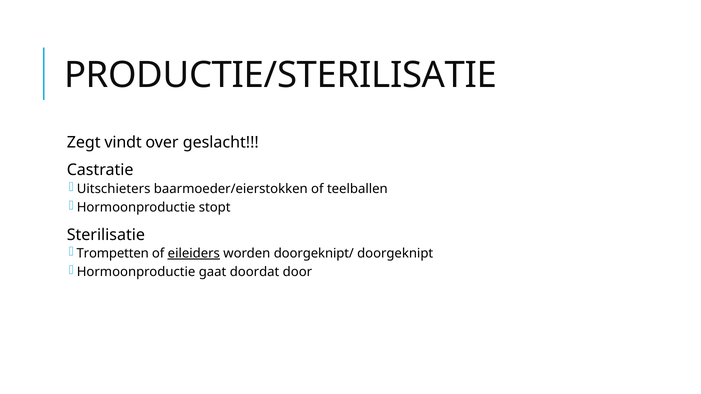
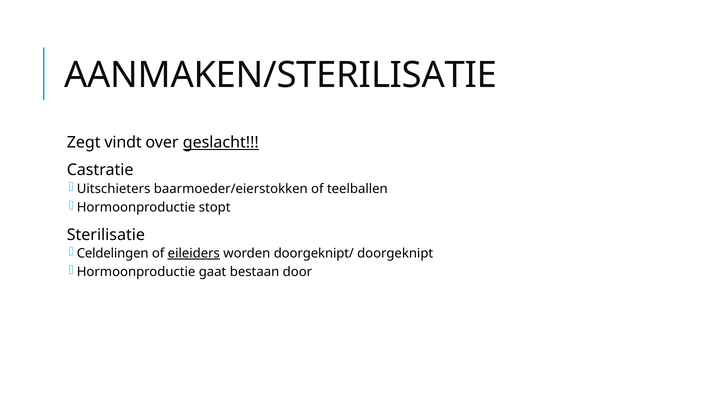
PRODUCTIE/STERILISATIE: PRODUCTIE/STERILISATIE -> AANMAKEN/STERILISATIE
geslacht underline: none -> present
Trompetten: Trompetten -> Celdelingen
doordat: doordat -> bestaan
